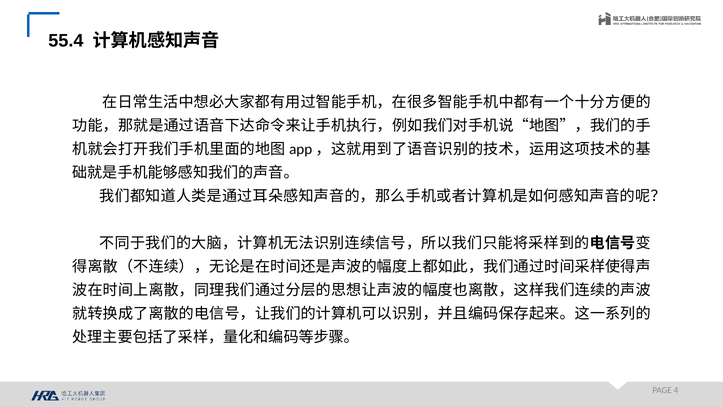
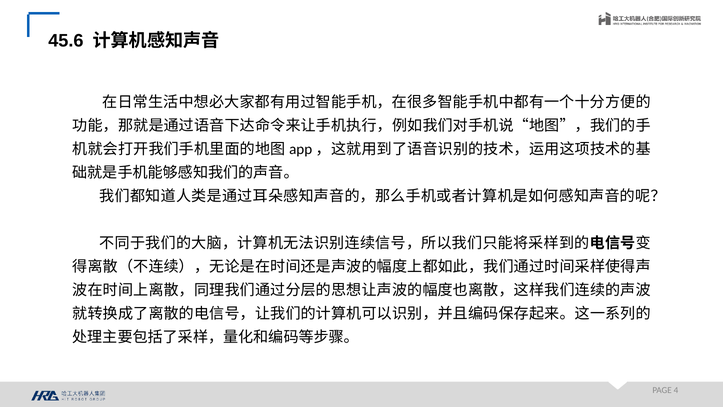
55.4: 55.4 -> 45.6
